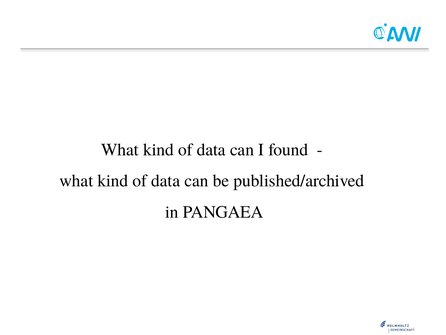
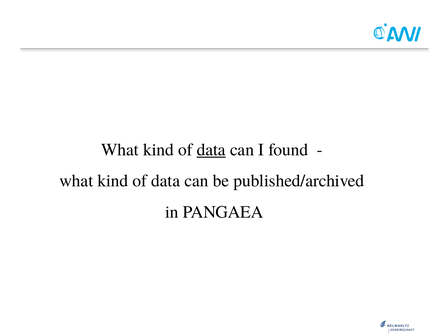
data at (211, 149) underline: none -> present
